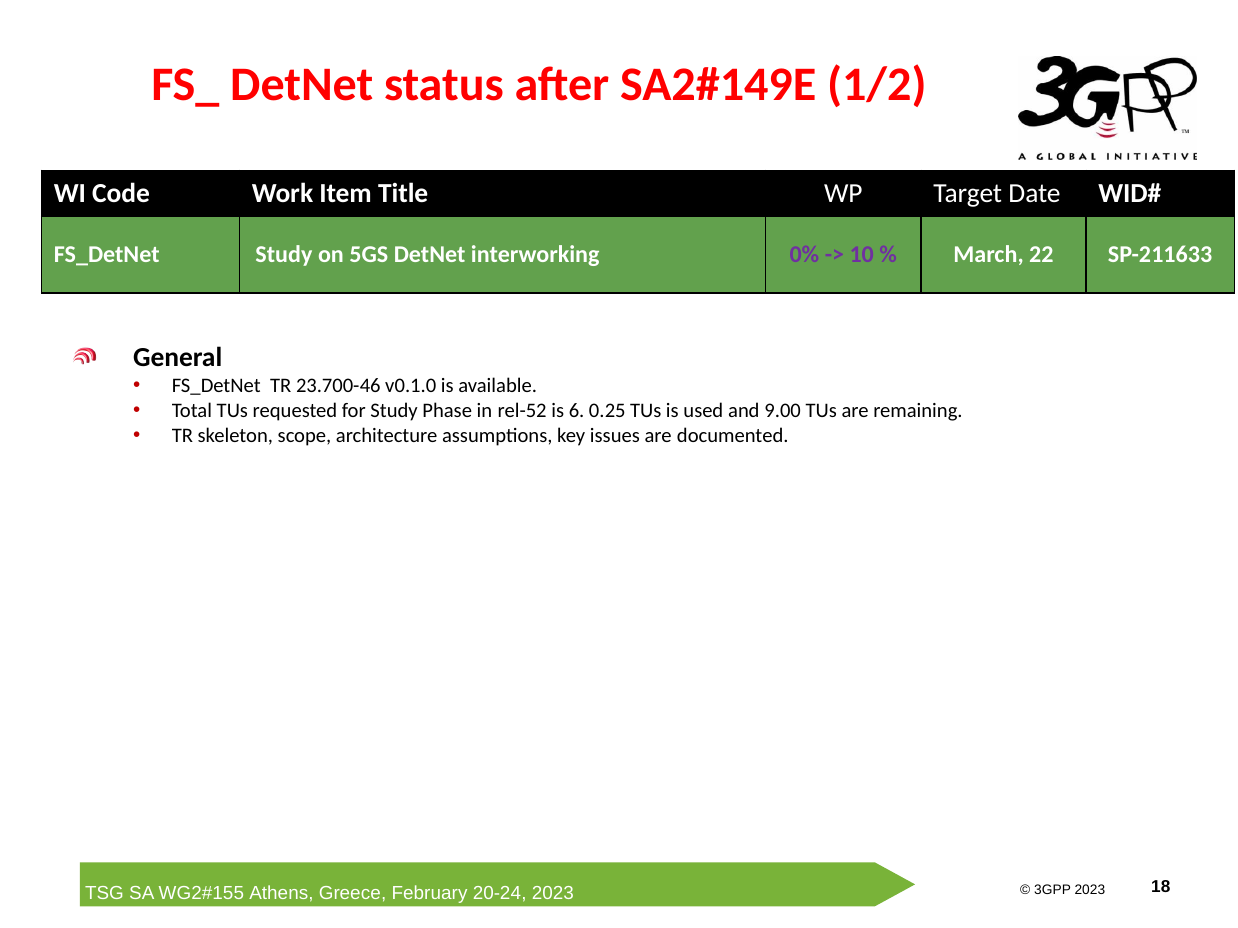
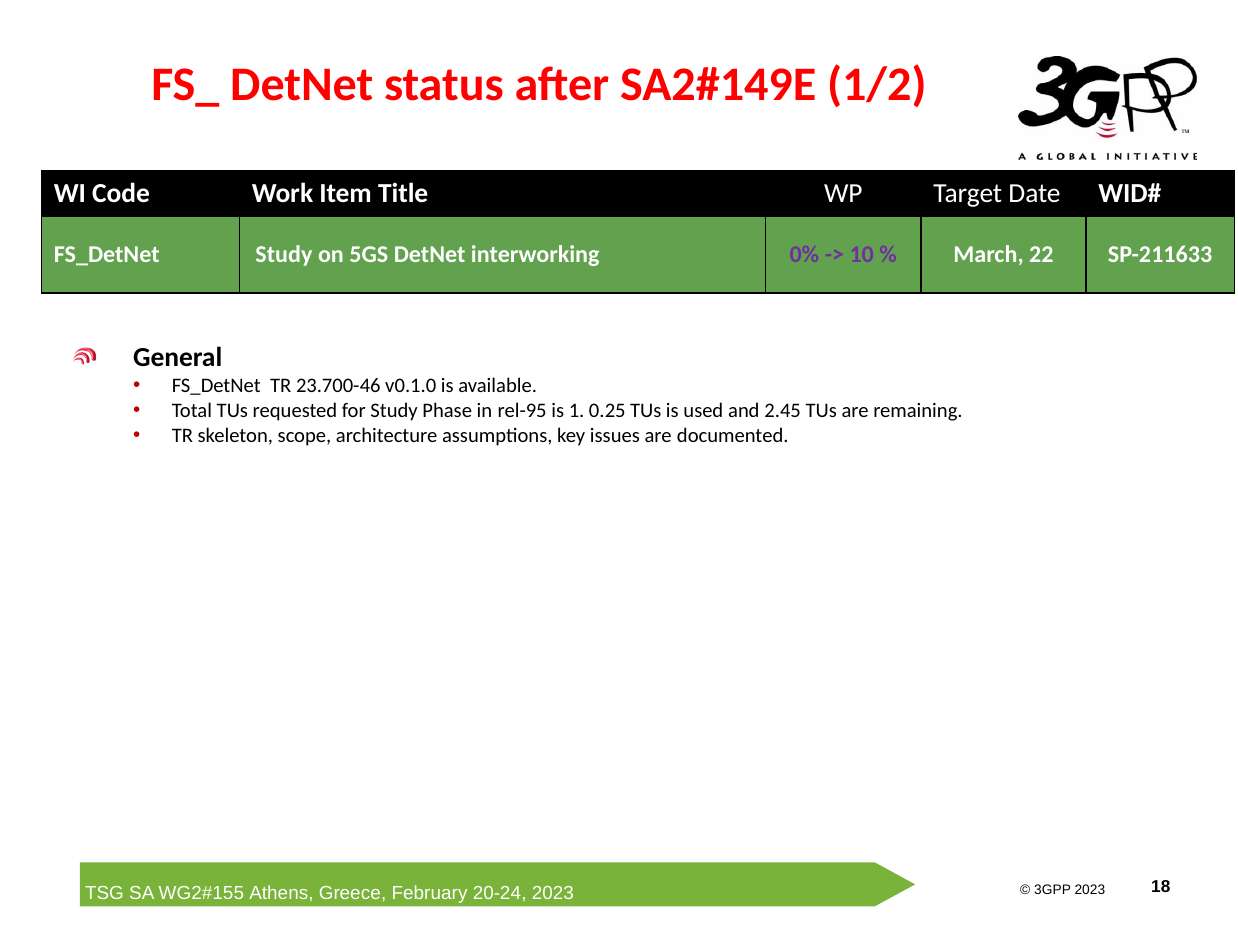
rel-52: rel-52 -> rel-95
6: 6 -> 1
9.00: 9.00 -> 2.45
